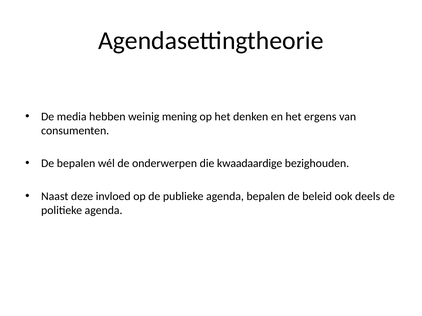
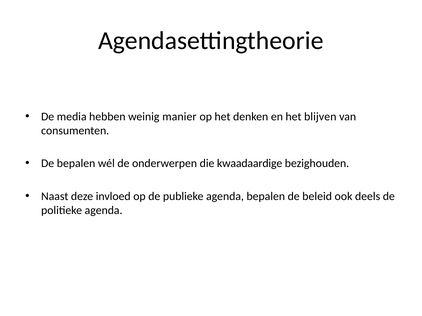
mening: mening -> manier
ergens: ergens -> blijven
